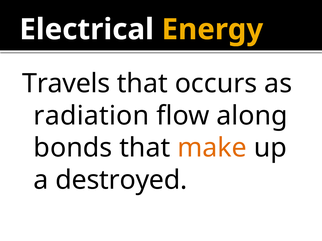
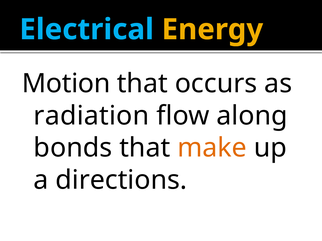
Electrical colour: white -> light blue
Travels: Travels -> Motion
destroyed: destroyed -> directions
